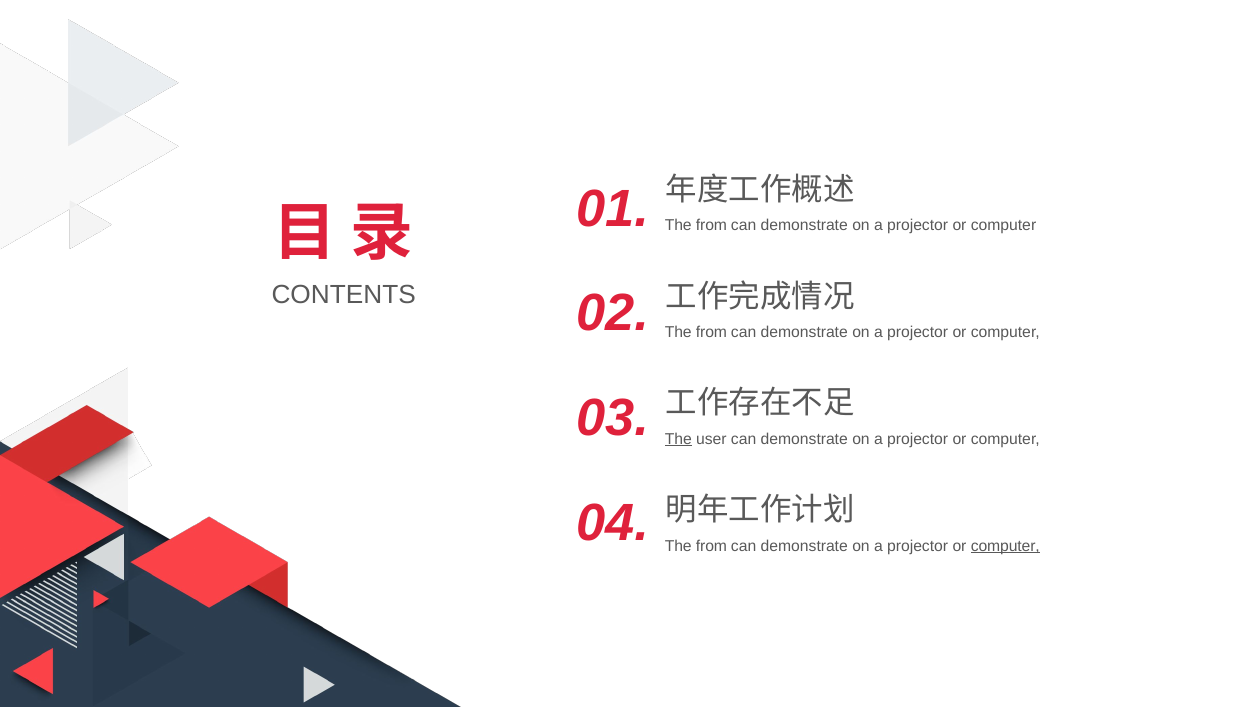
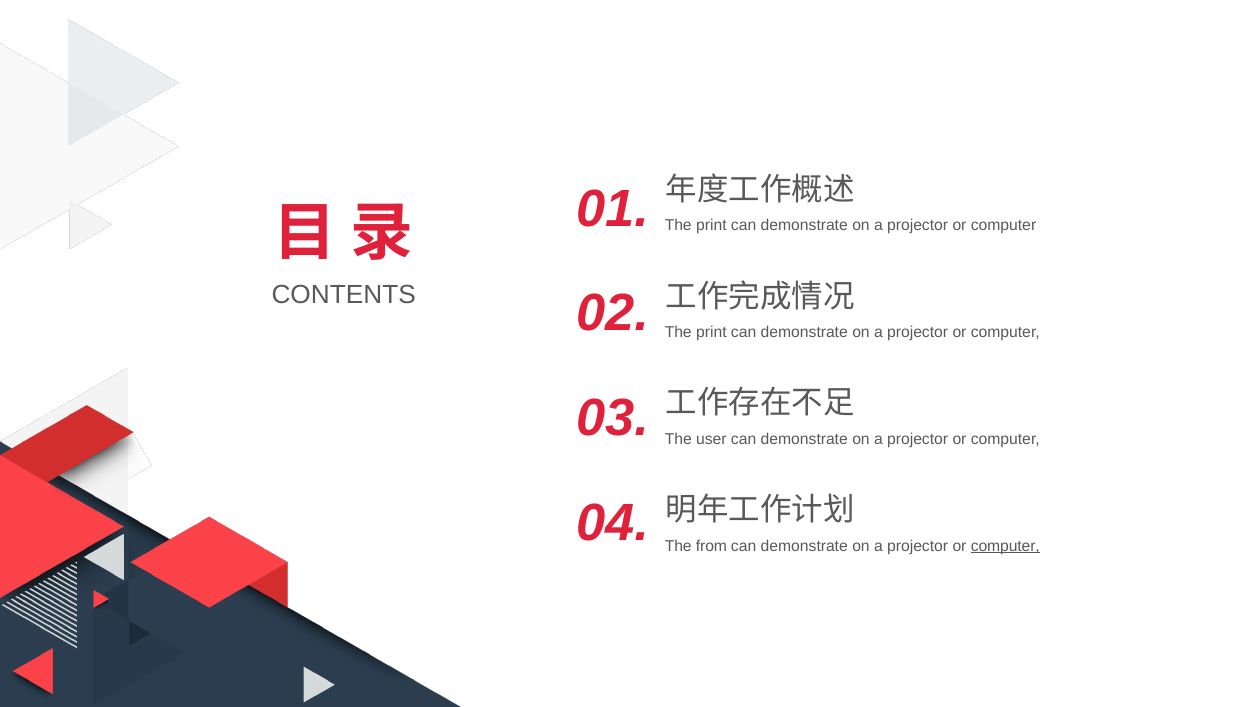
from at (711, 226): from -> print
from at (711, 333): from -> print
The at (678, 440) underline: present -> none
